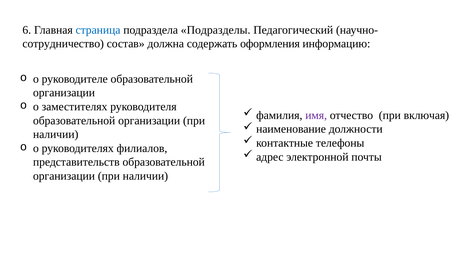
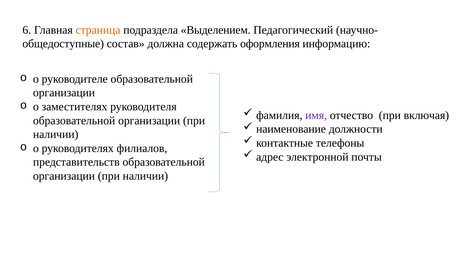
страница colour: blue -> orange
Подразделы: Подразделы -> Выделением
сотрудничество: сотрудничество -> общедоступные
